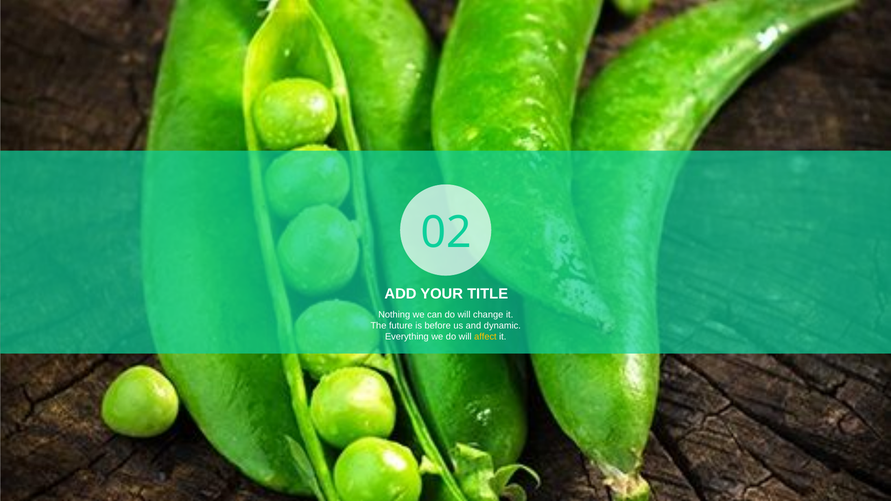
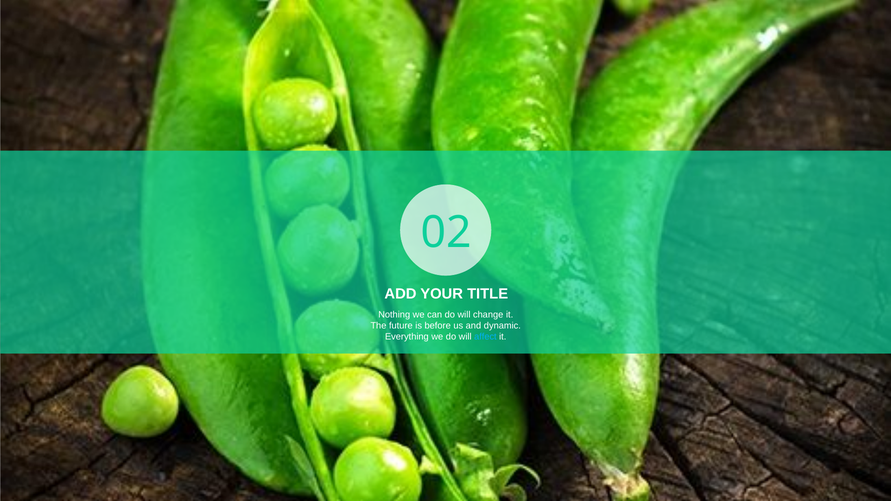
affect colour: yellow -> light blue
